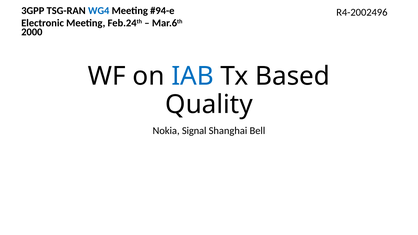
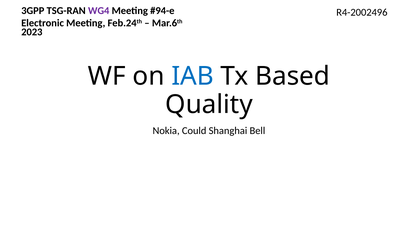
WG4 colour: blue -> purple
2000: 2000 -> 2023
Signal: Signal -> Could
